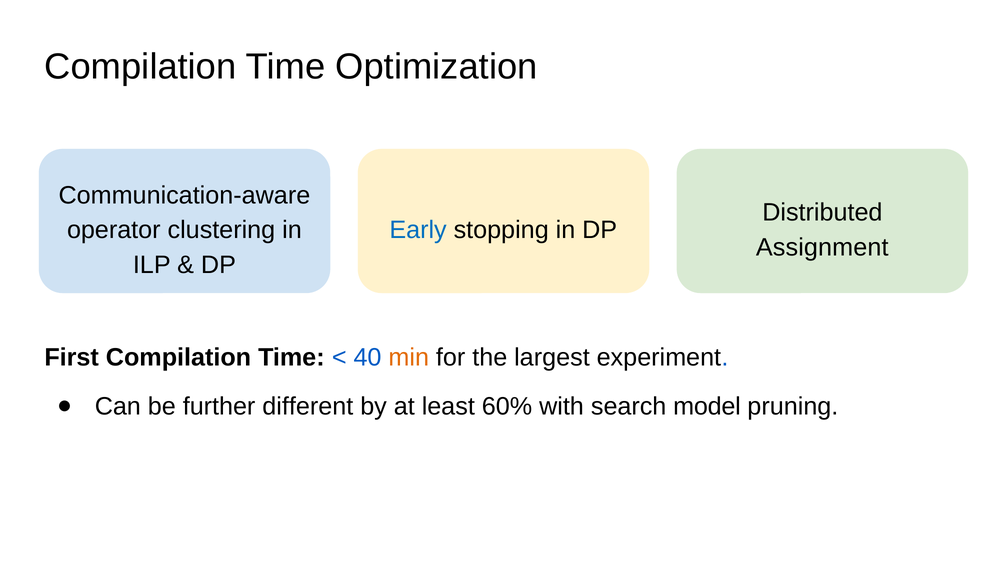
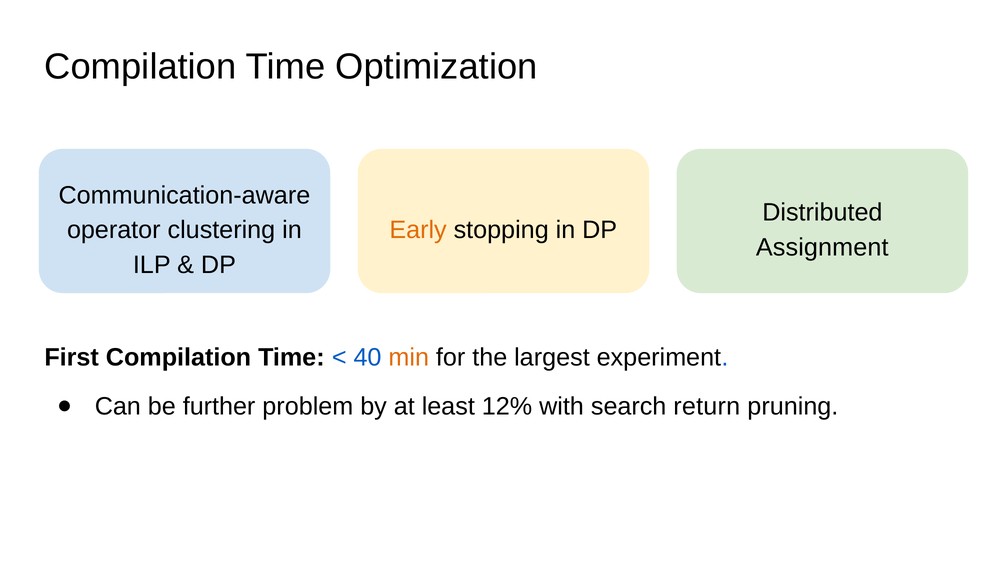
Early colour: blue -> orange
different: different -> problem
60%: 60% -> 12%
model: model -> return
